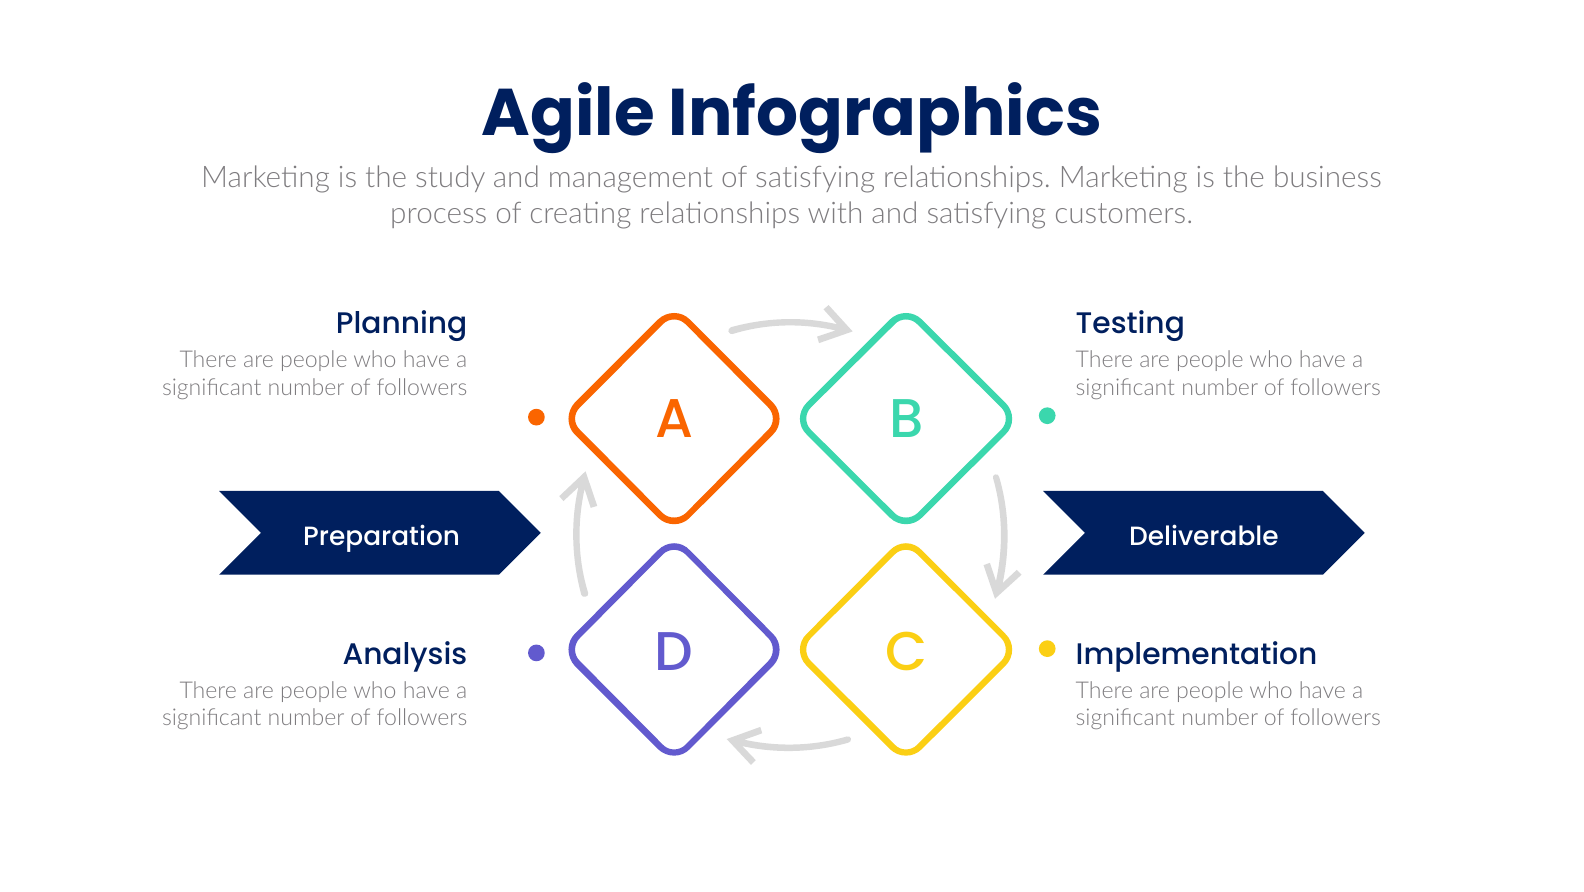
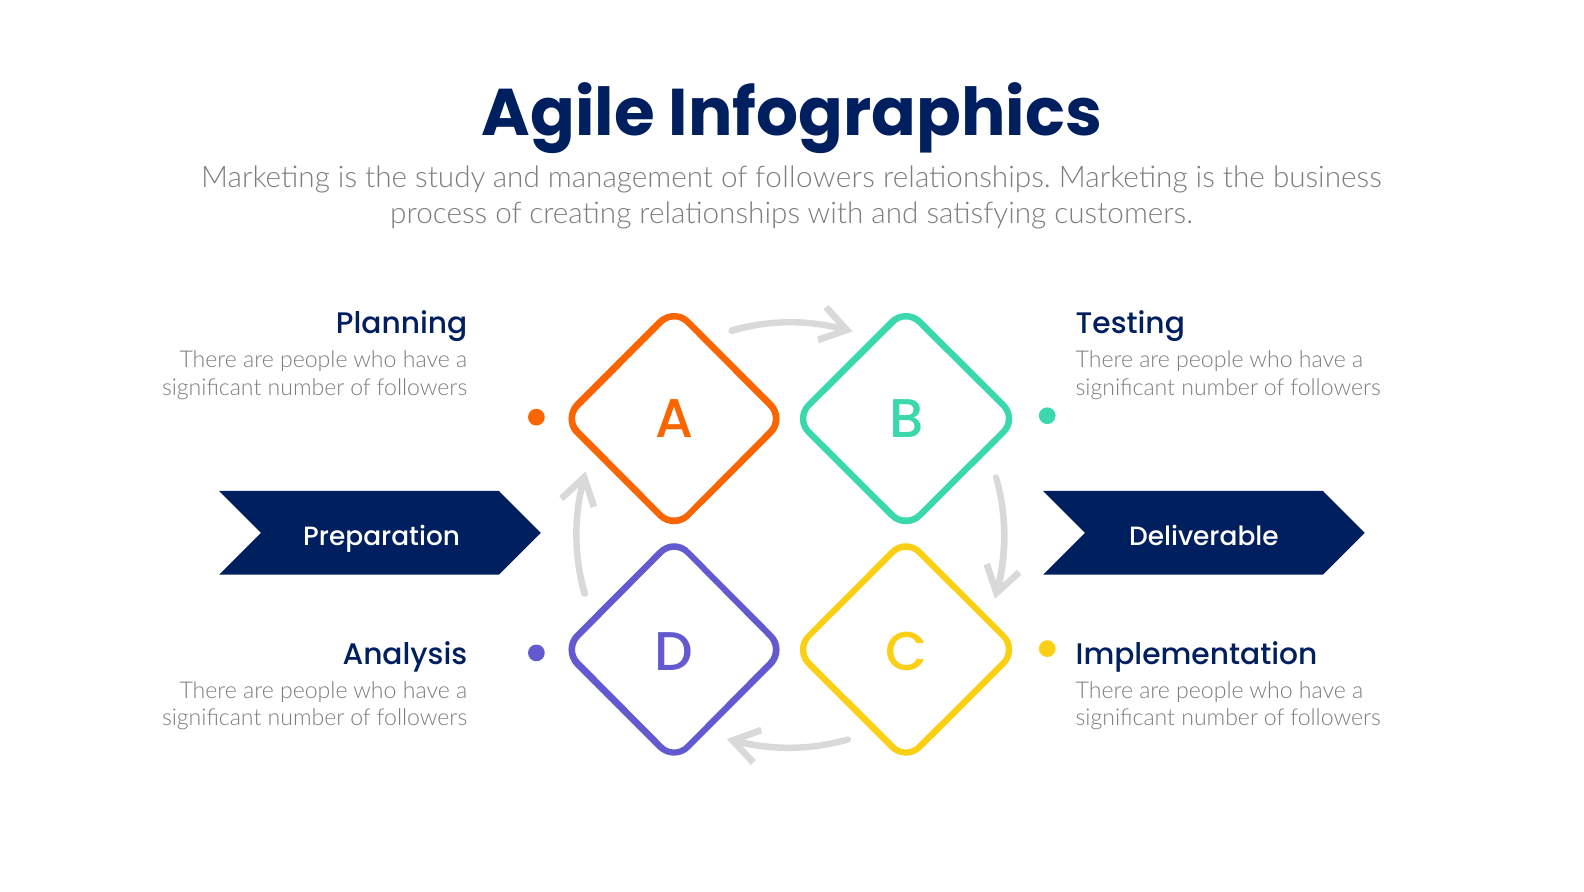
management of satisfying: satisfying -> followers
